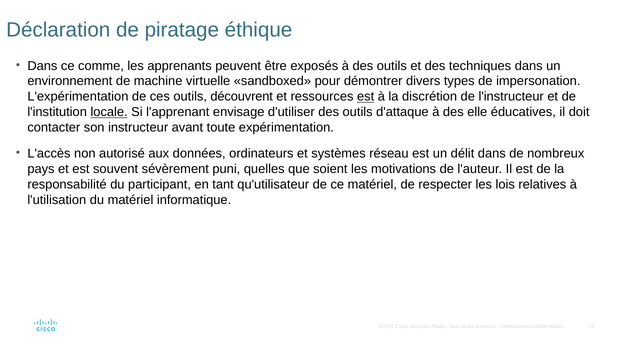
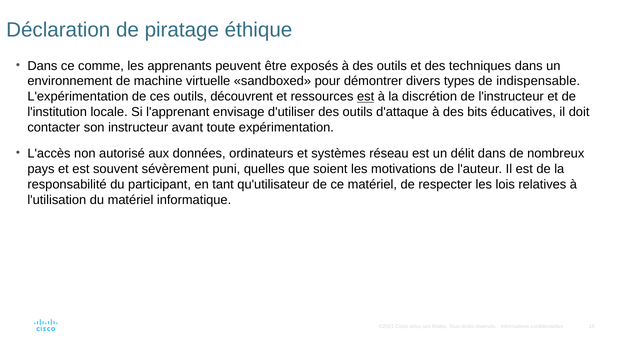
impersonation: impersonation -> indispensable
locale underline: present -> none
elle: elle -> bits
